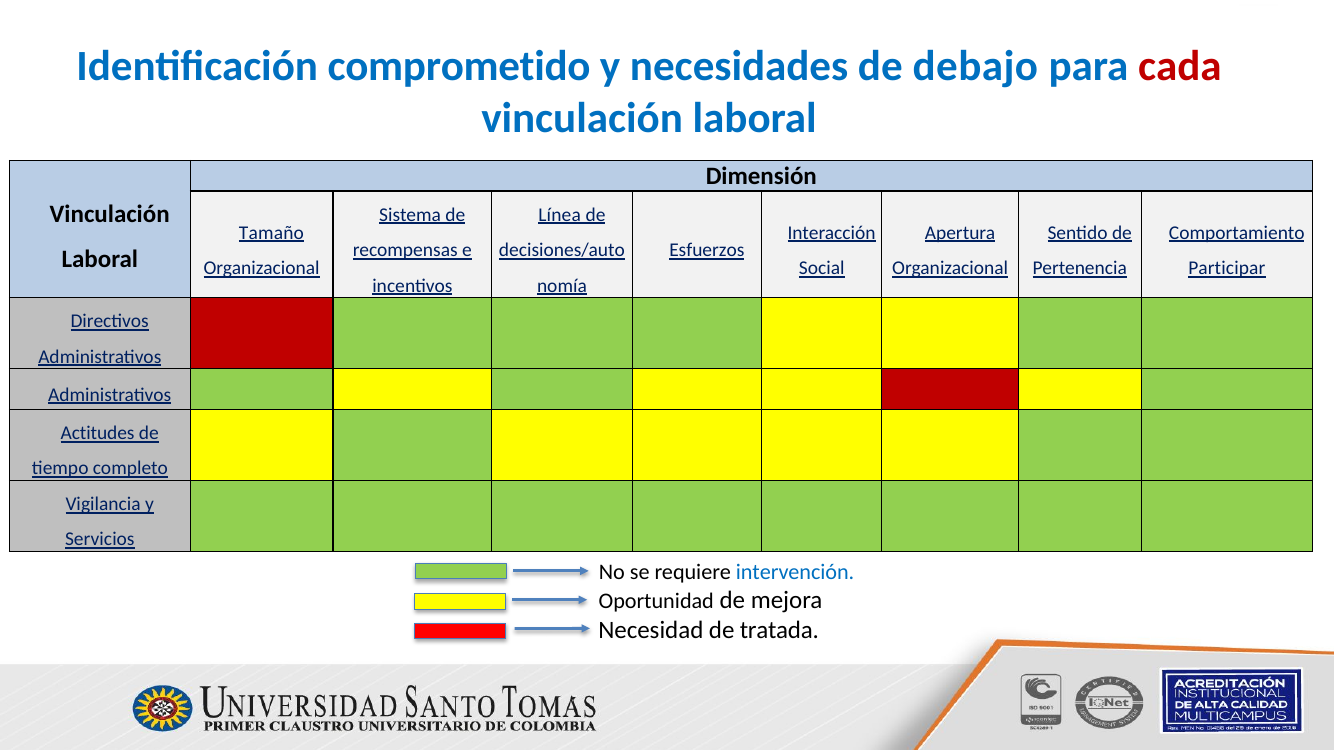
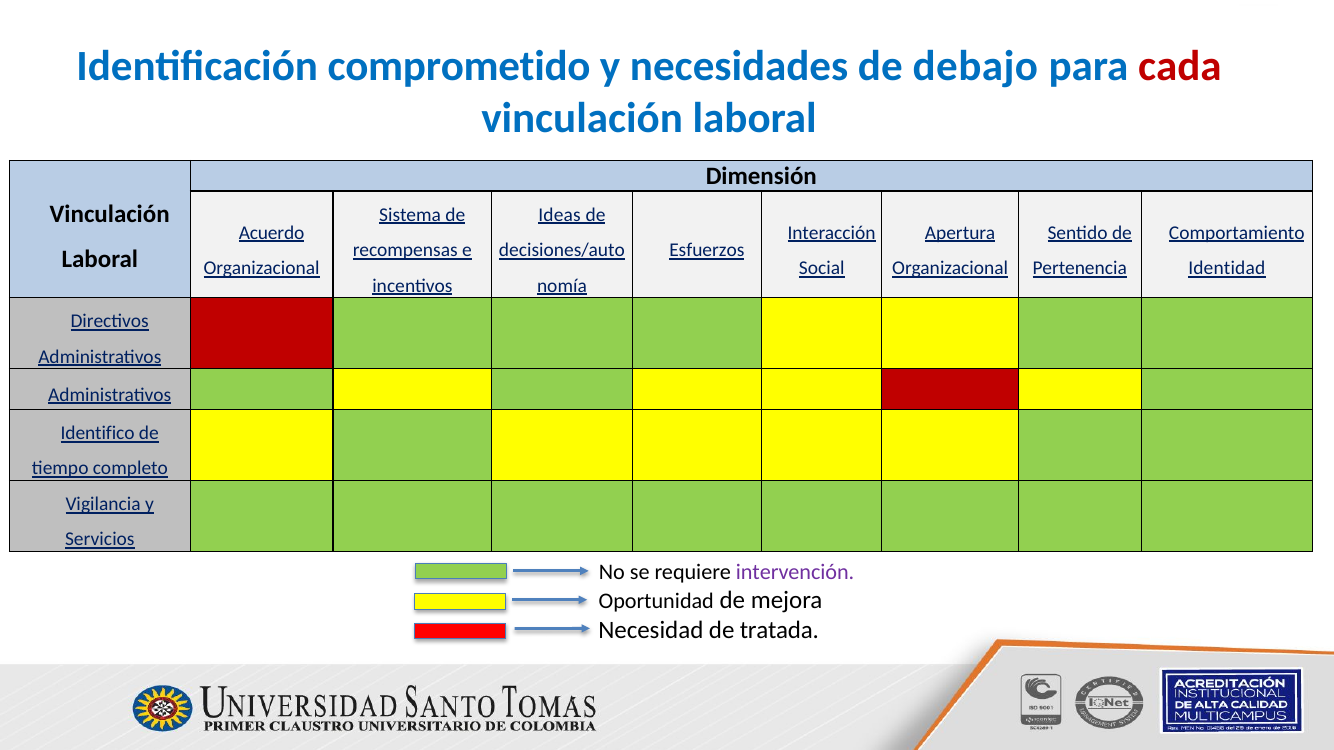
Línea: Línea -> Ideas
Tamaño: Tamaño -> Acuerdo
Participar: Participar -> Identidad
Actitudes: Actitudes -> Identifico
intervención colour: blue -> purple
